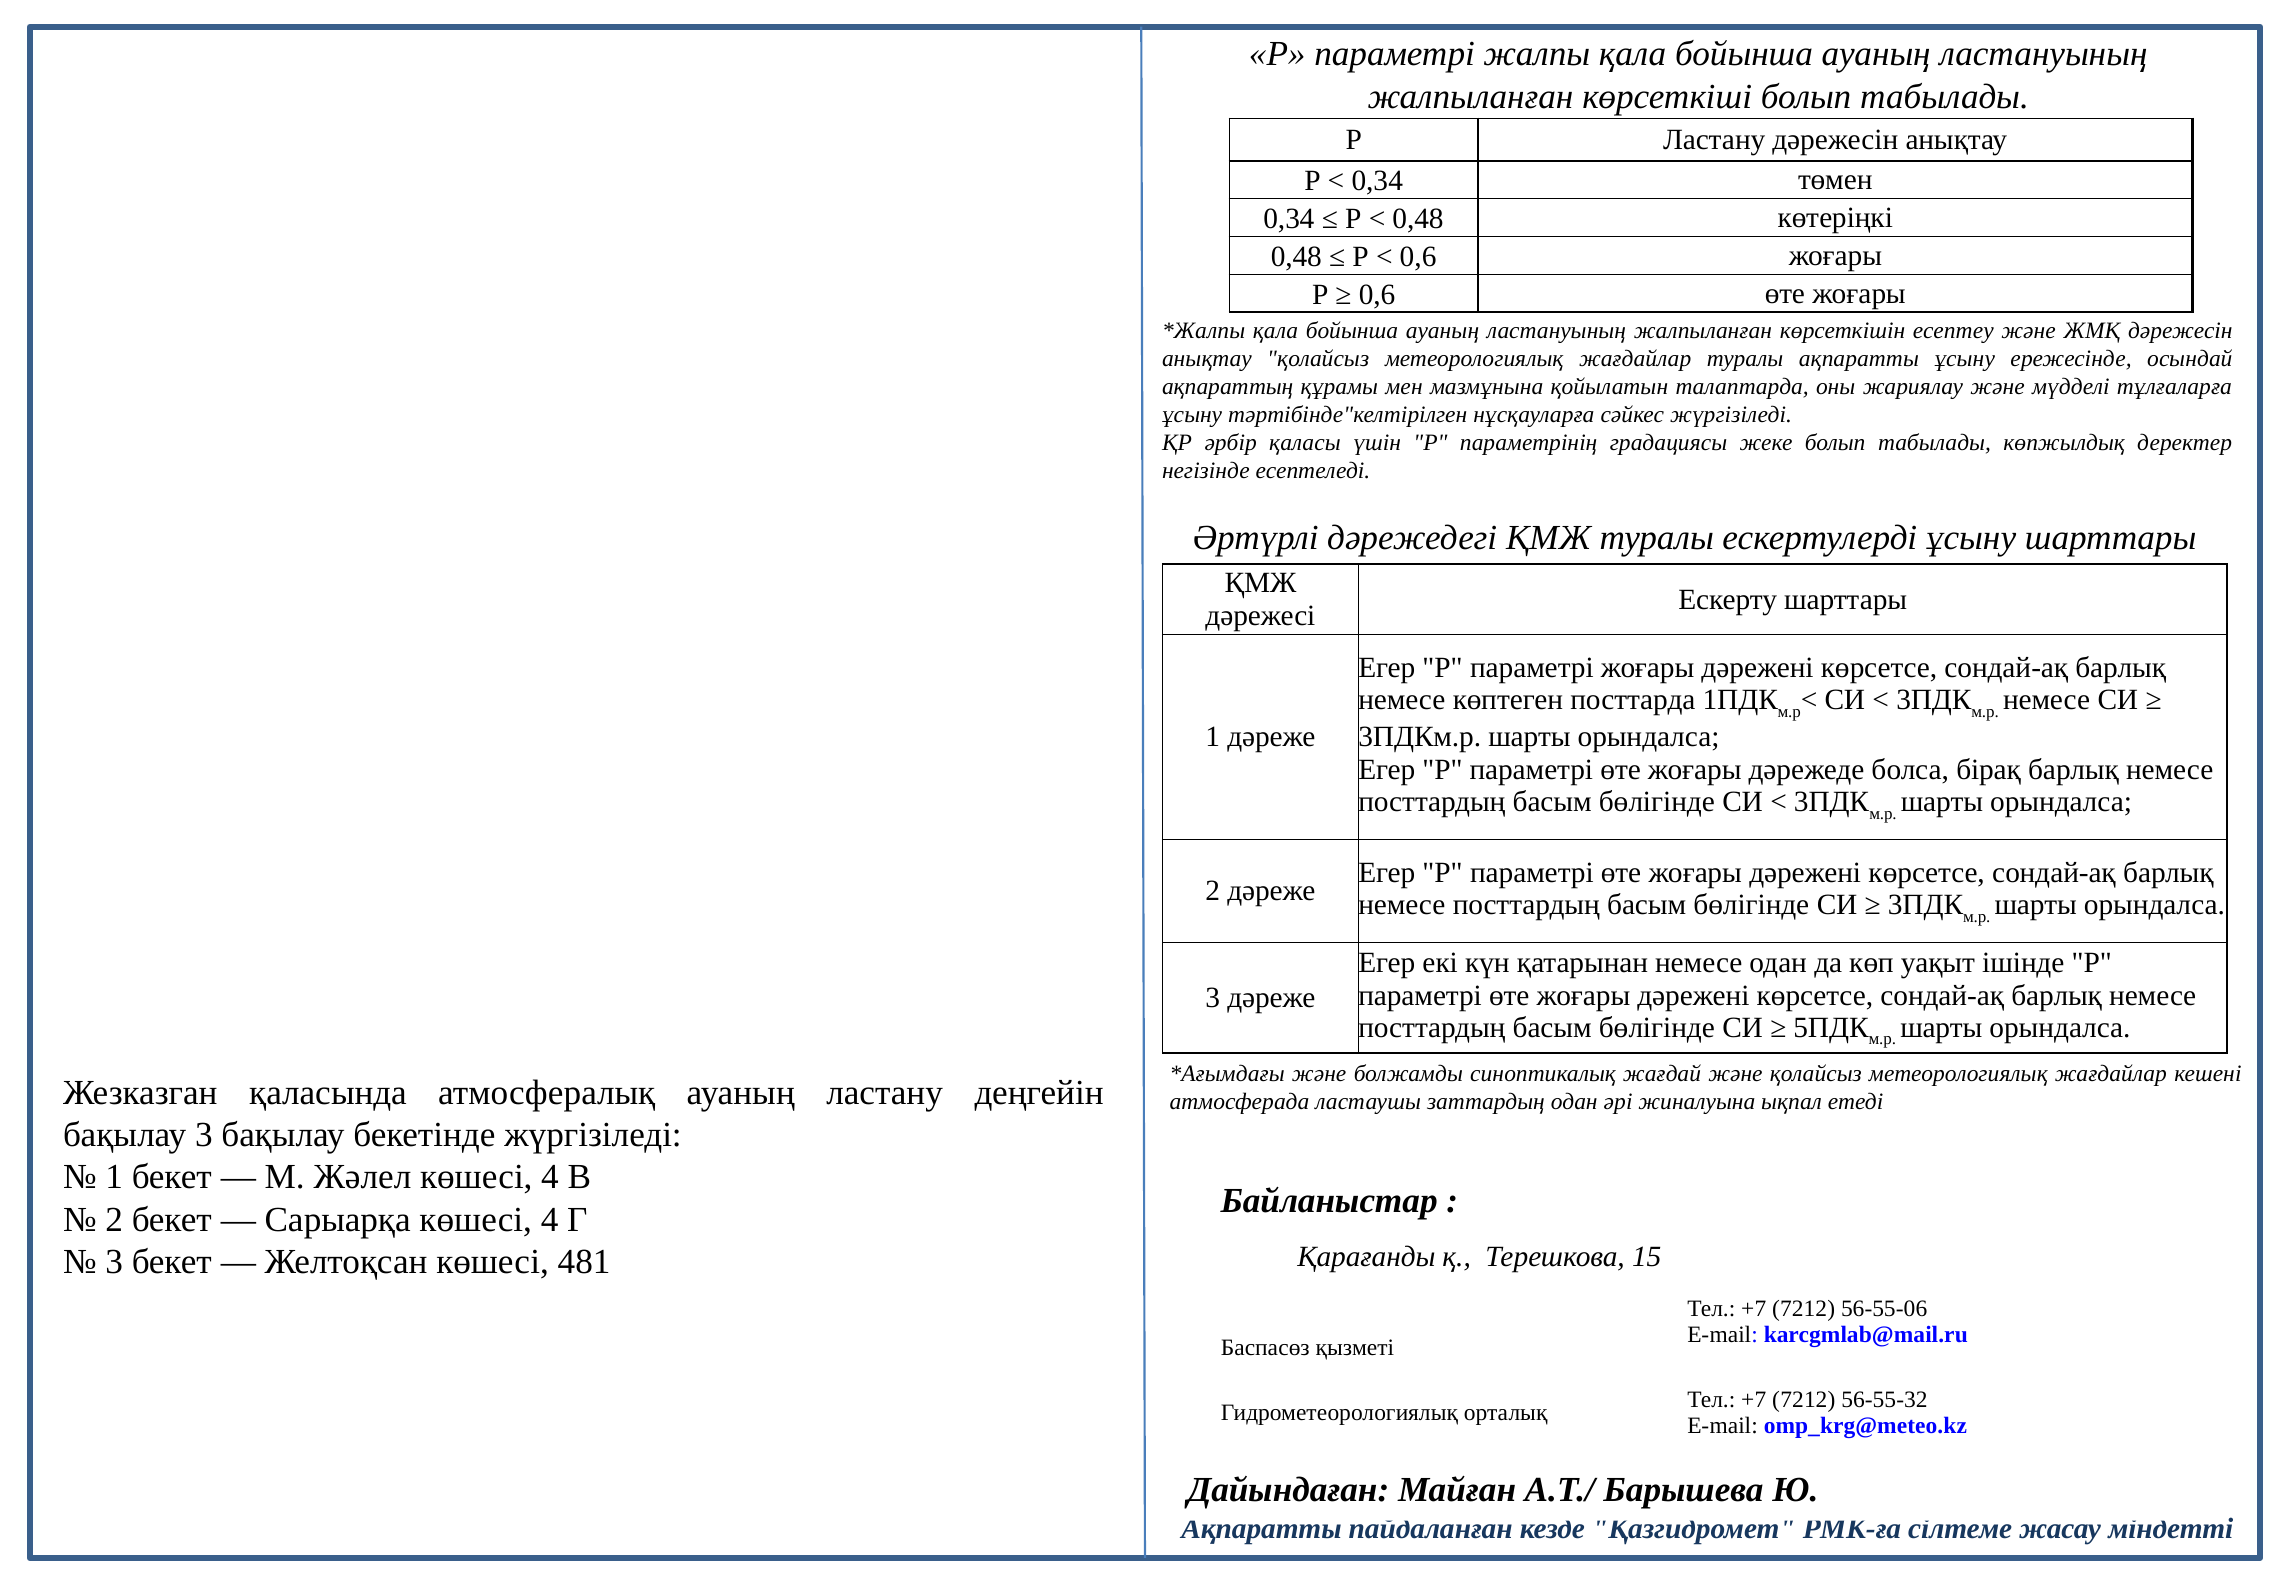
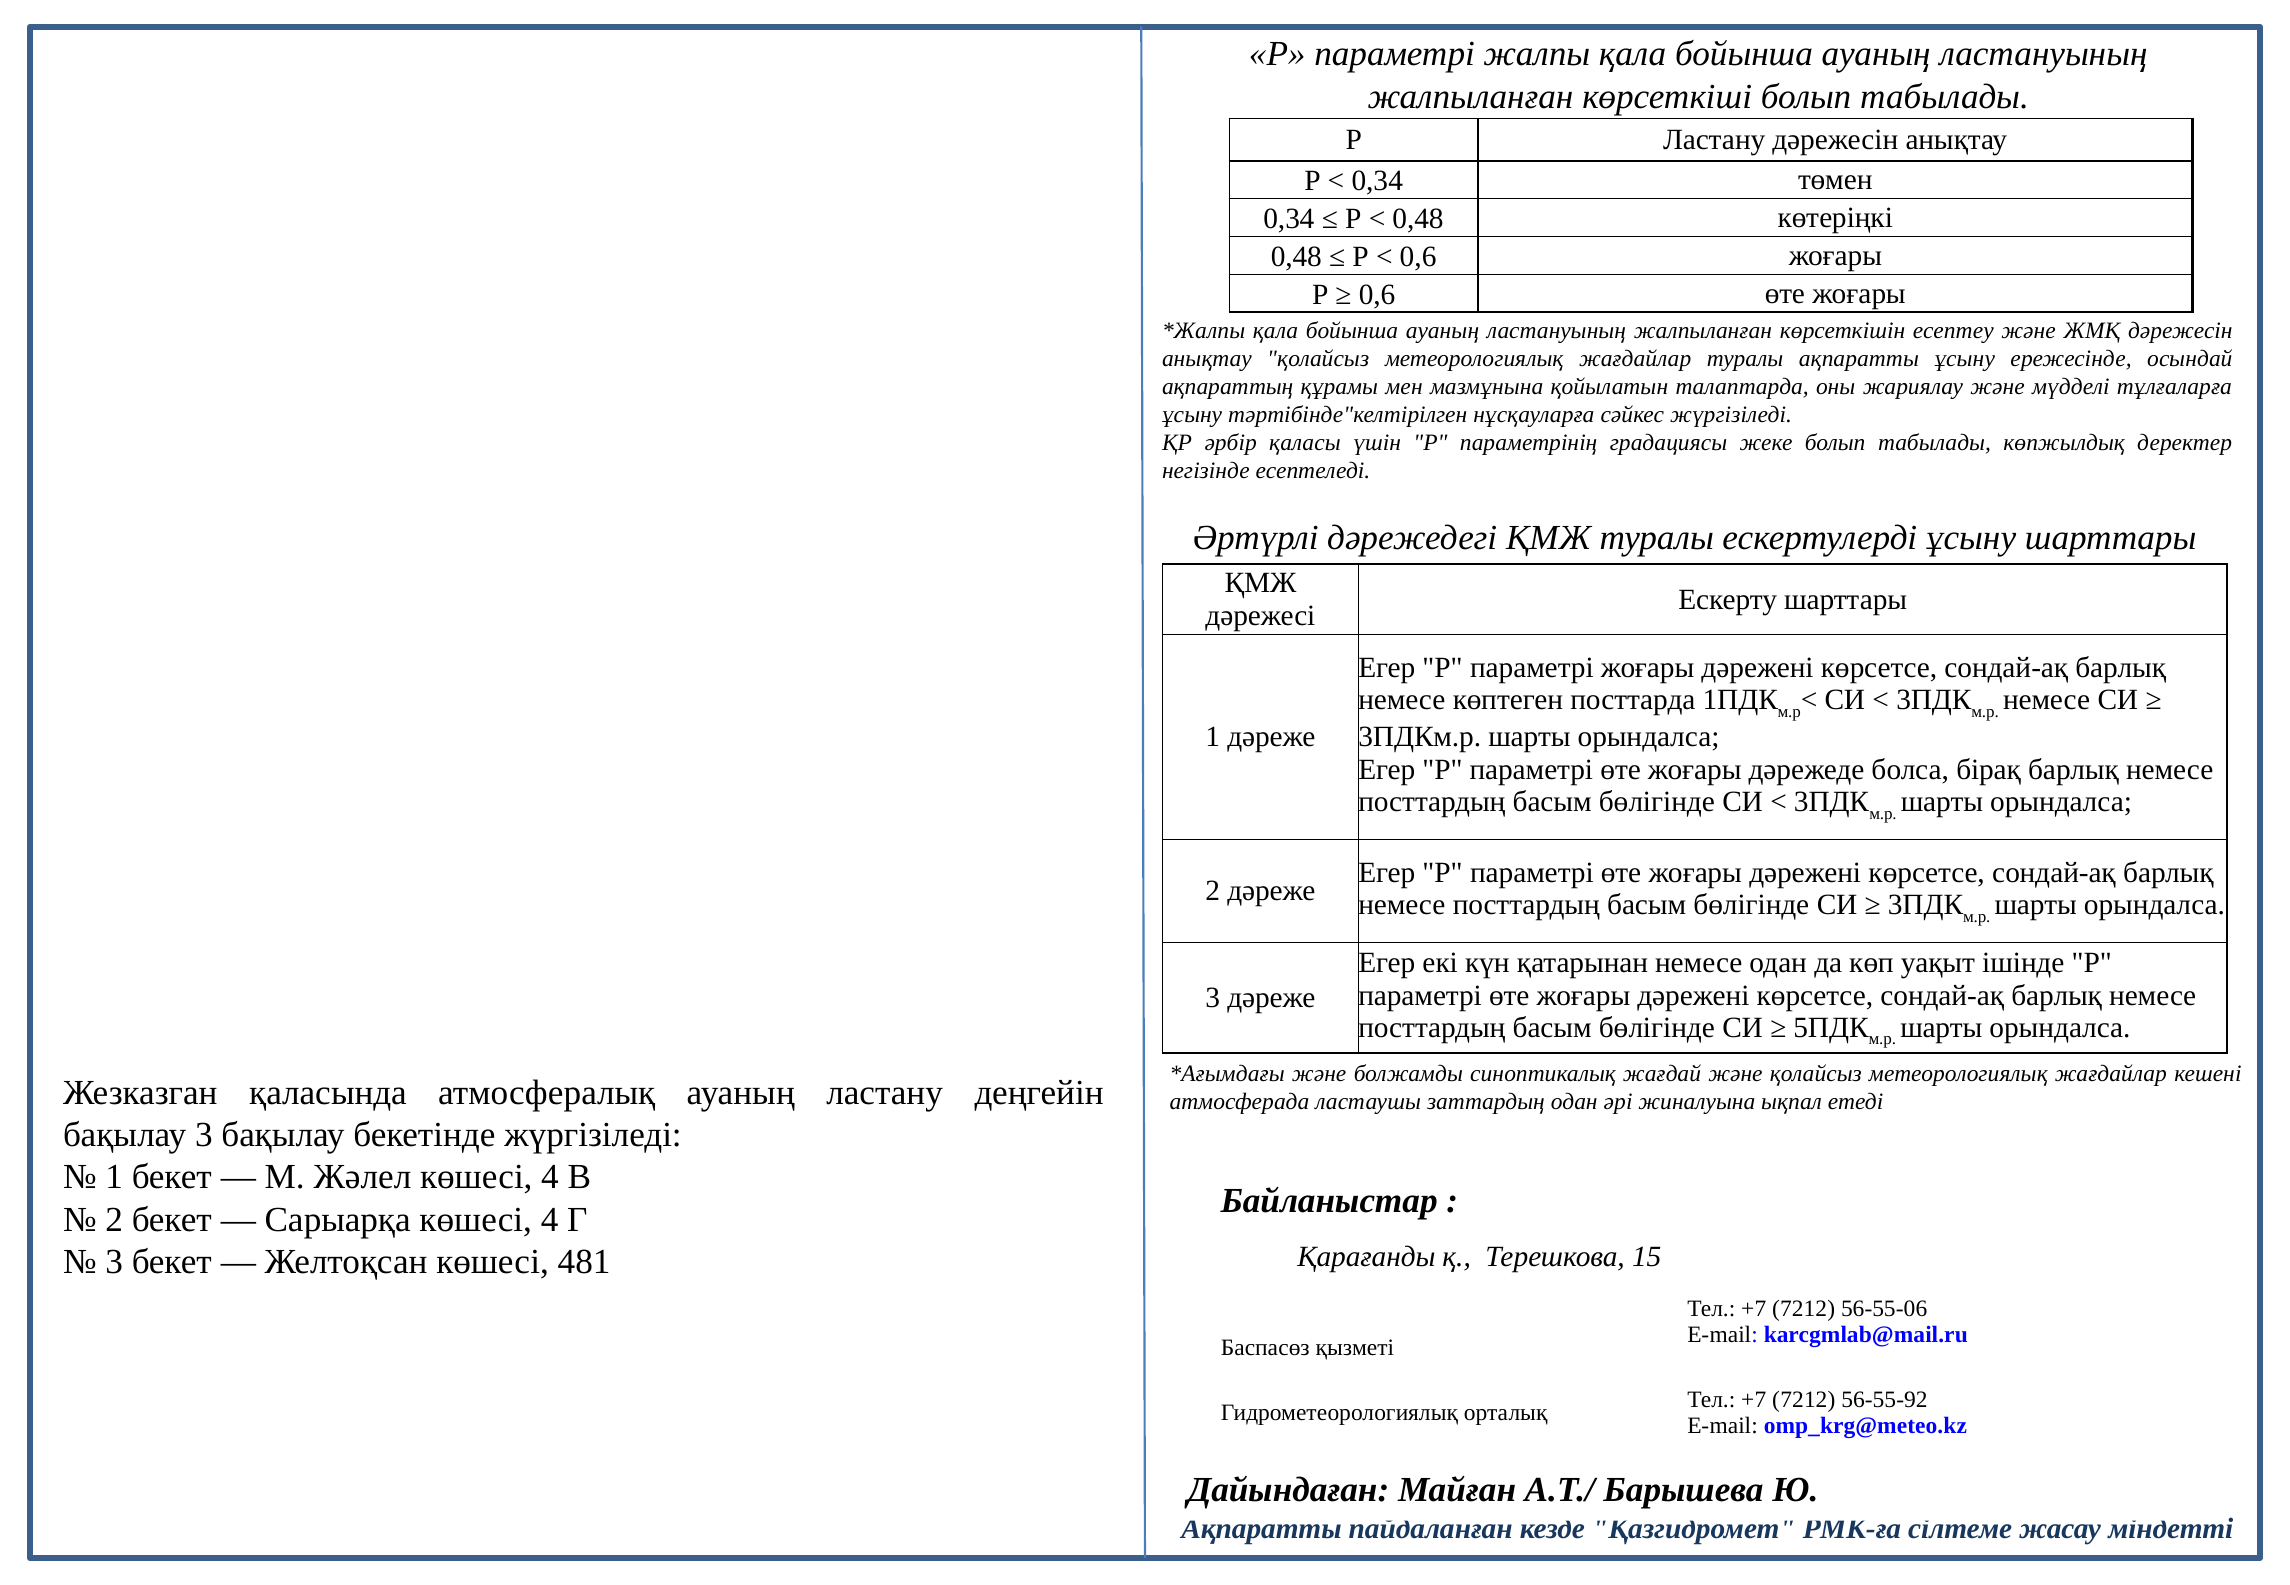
56-55-32: 56-55-32 -> 56-55-92
